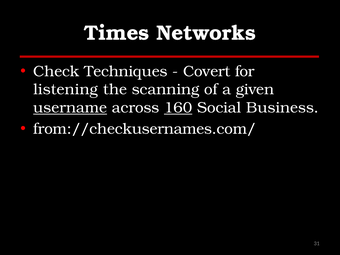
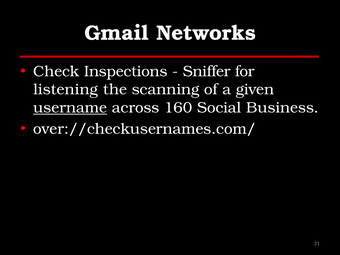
Times: Times -> Gmail
Techniques: Techniques -> Inspections
Covert: Covert -> Sniffer
160 underline: present -> none
from://checkusernames.com/: from://checkusernames.com/ -> over://checkusernames.com/
